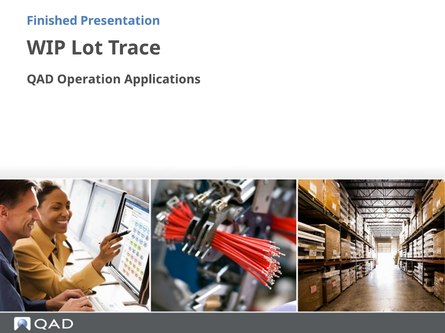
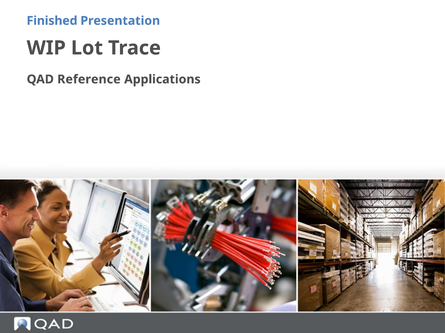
Operation: Operation -> Reference
